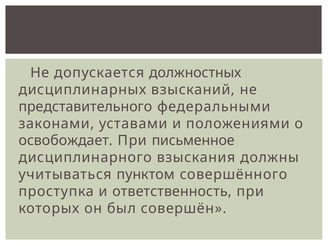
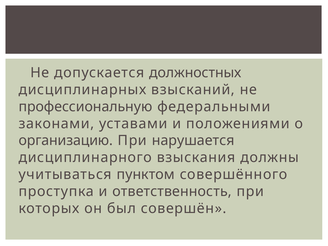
представительного: представительного -> профессиональную
освобождает: освобождает -> организацию
письменное: письменное -> нарушается
